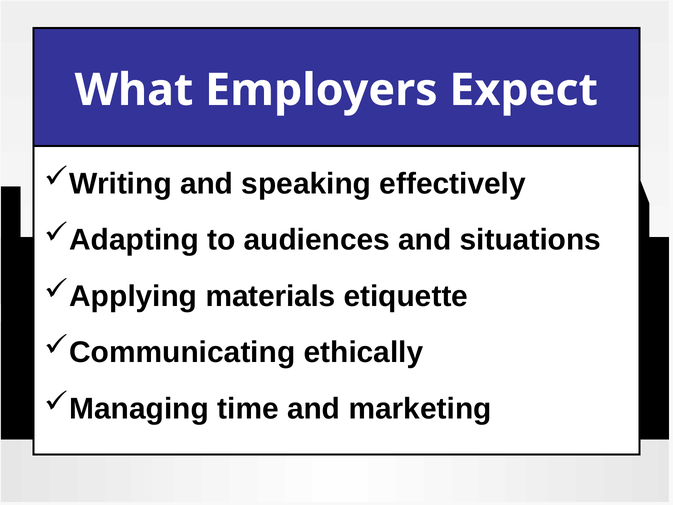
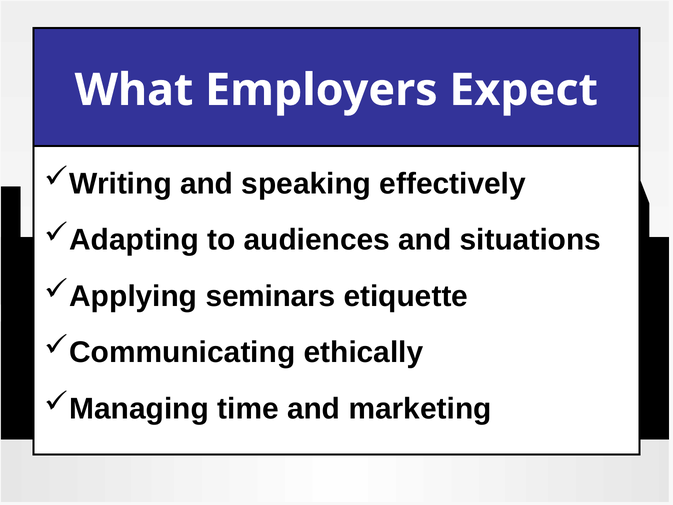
materials: materials -> seminars
